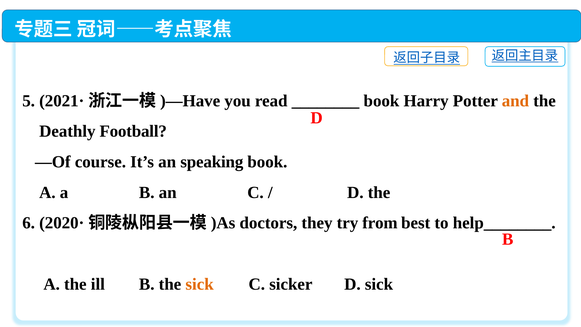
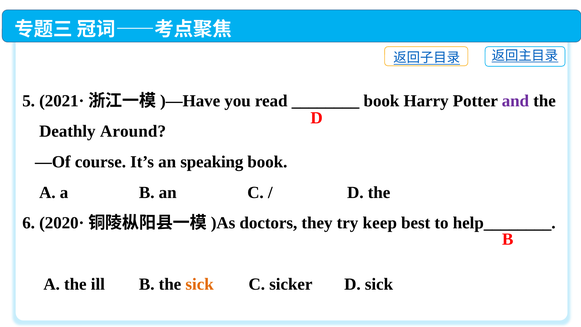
and colour: orange -> purple
Football: Football -> Around
from: from -> keep
